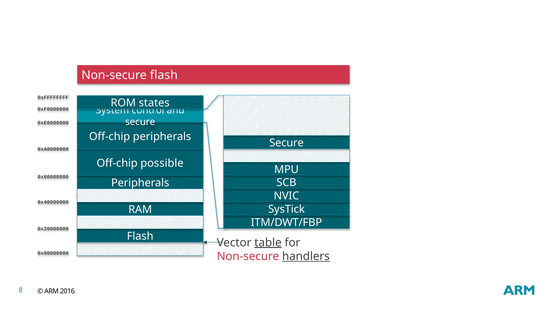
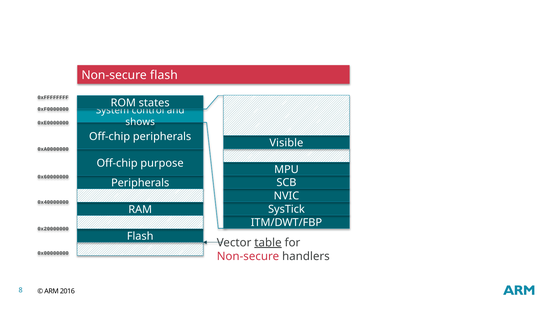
secure at (140, 122): secure -> shows
Secure at (287, 143): Secure -> Visible
possible: possible -> purpose
handlers underline: present -> none
